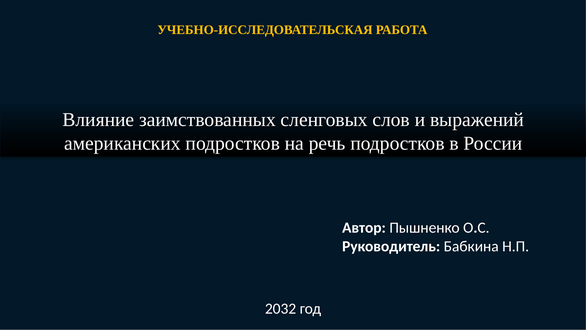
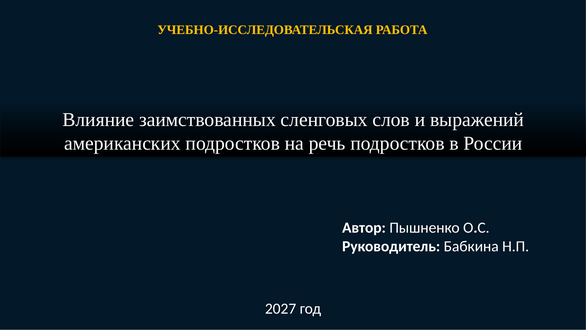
2032: 2032 -> 2027
